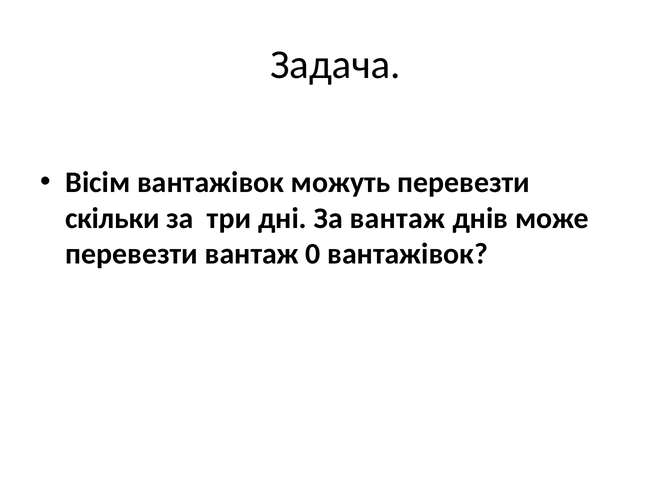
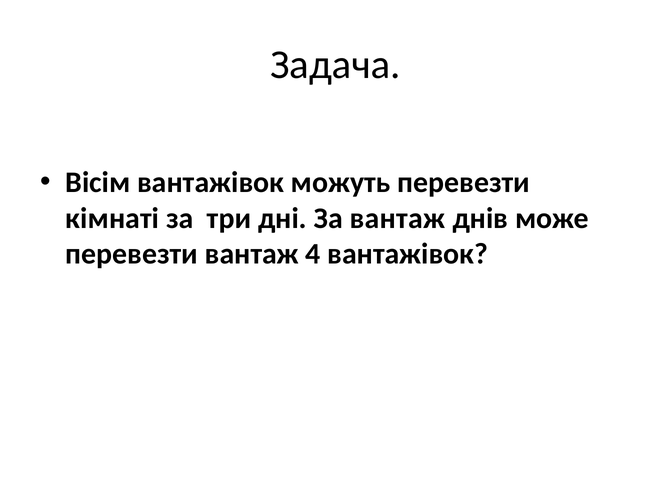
скільки: скільки -> кімнаті
0: 0 -> 4
